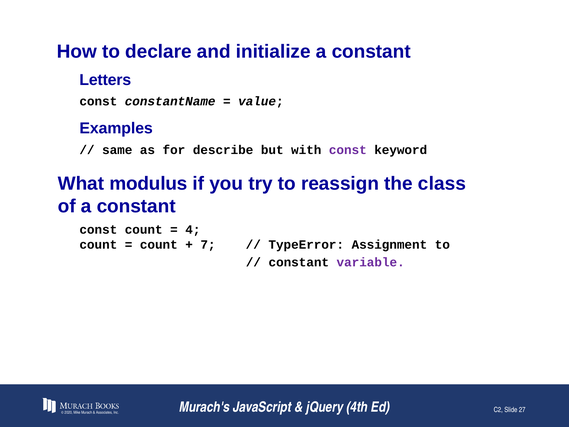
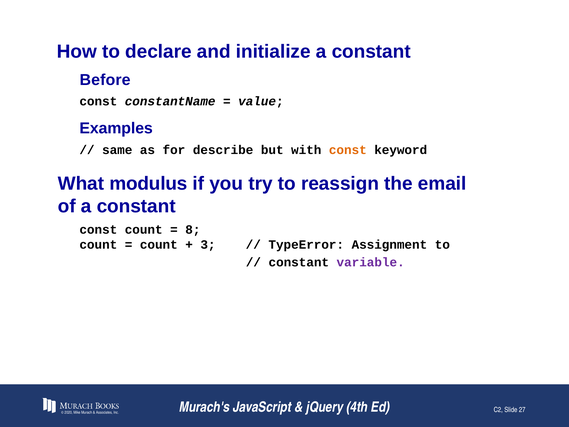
Letters: Letters -> Before
const at (348, 150) colour: purple -> orange
class: class -> email
4: 4 -> 8
7: 7 -> 3
